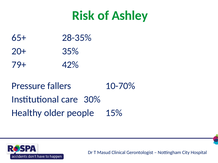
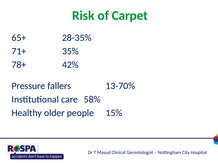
Ashley: Ashley -> Carpet
20+: 20+ -> 71+
79+: 79+ -> 78+
10-70%: 10-70% -> 13-70%
30%: 30% -> 58%
